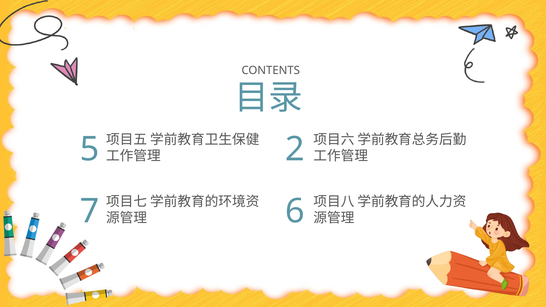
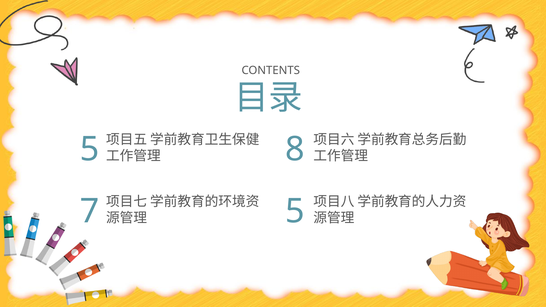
2: 2 -> 8
7 6: 6 -> 5
